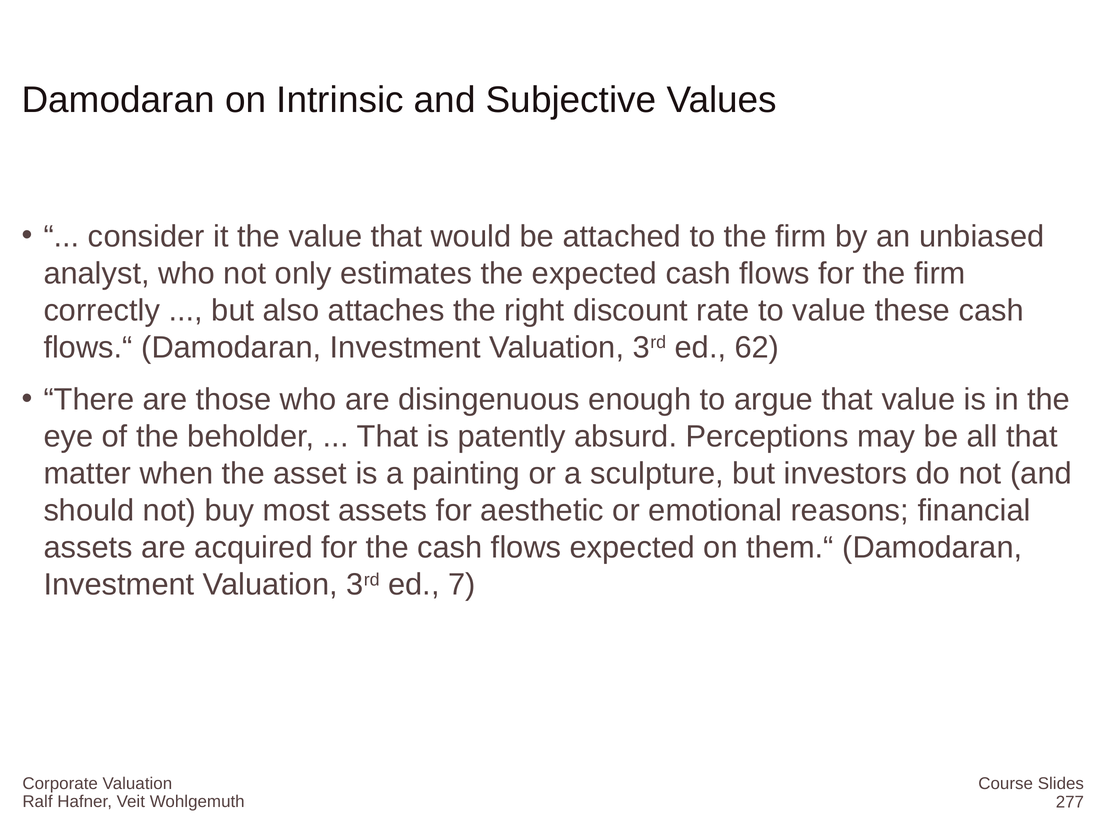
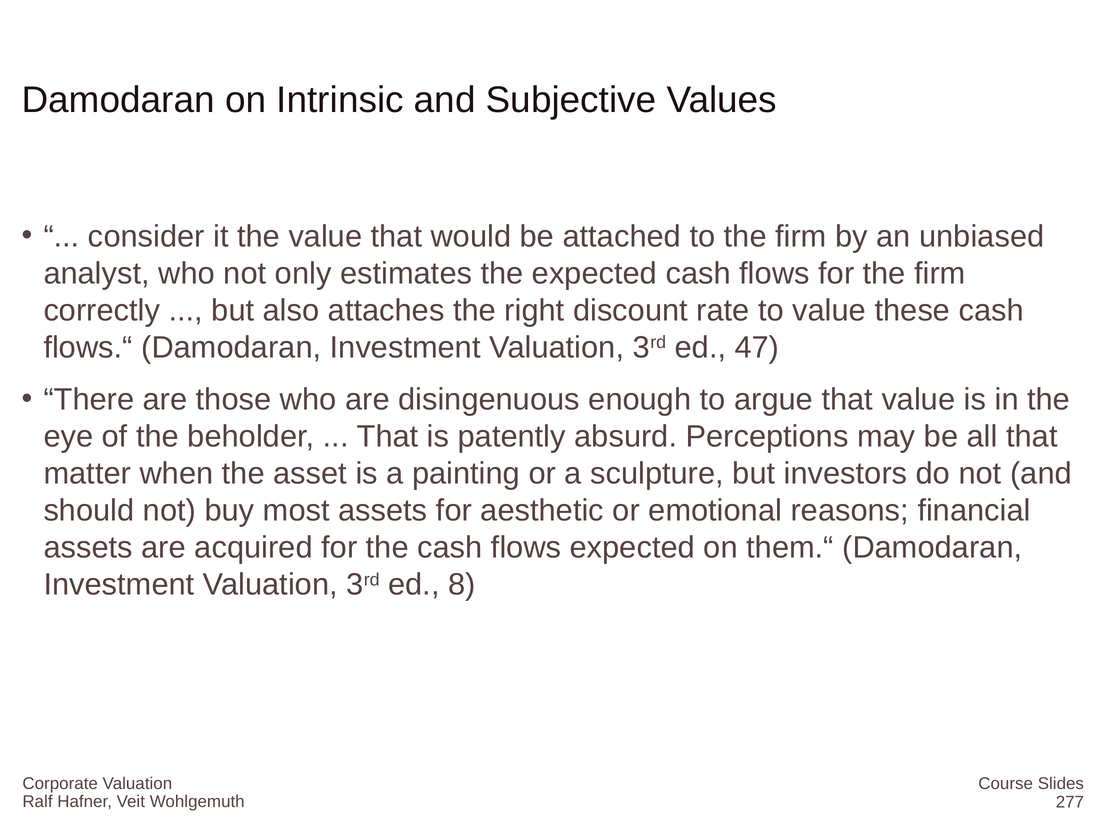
62: 62 -> 47
7: 7 -> 8
